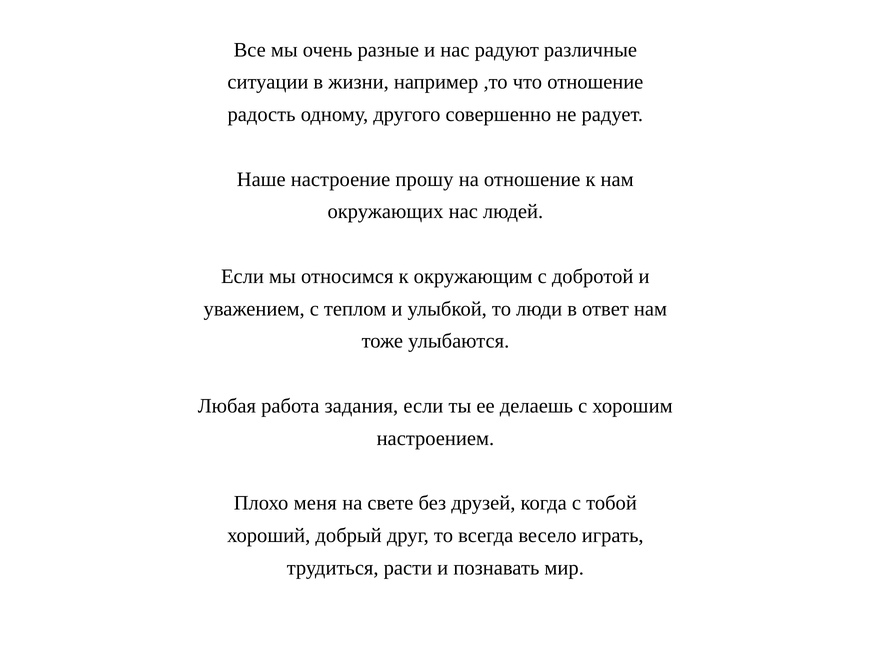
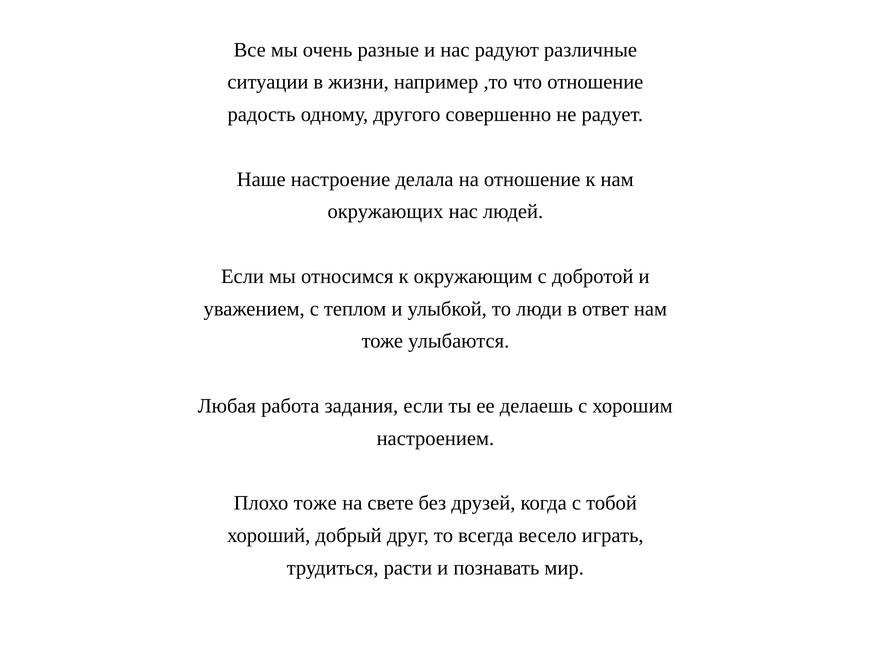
прошу: прошу -> делала
Плохо меня: меня -> тоже
